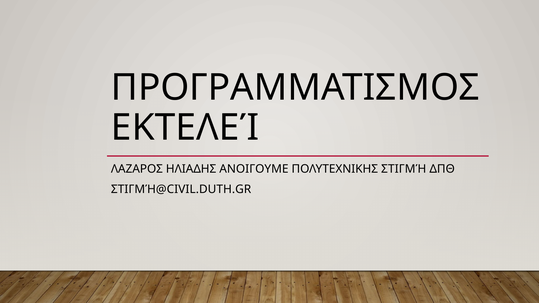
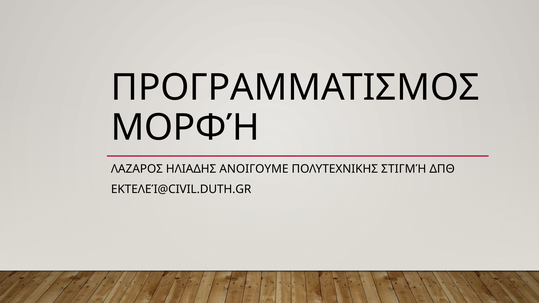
ΕΚΤΕΛΕΊ: ΕΚΤΕΛΕΊ -> ΜΟΡΦΉ
ΣΤΙΓΜΉ@CIVIL.DUTH.GR: ΣΤΙΓΜΉ@CIVIL.DUTH.GR -> ΕΚΤΕΛΕΊ@CIVIL.DUTH.GR
